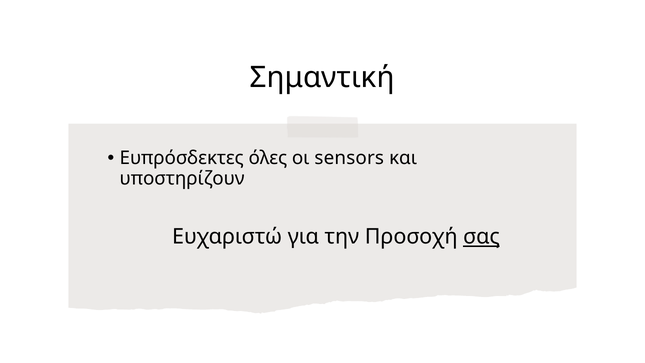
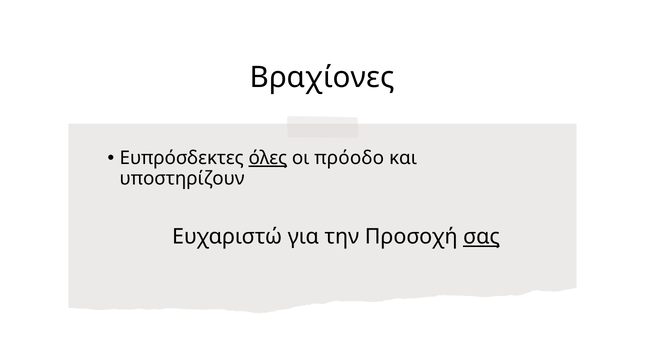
Σημαντική: Σημαντική -> Βραχίονες
όλες underline: none -> present
sensors: sensors -> πρόοδο
